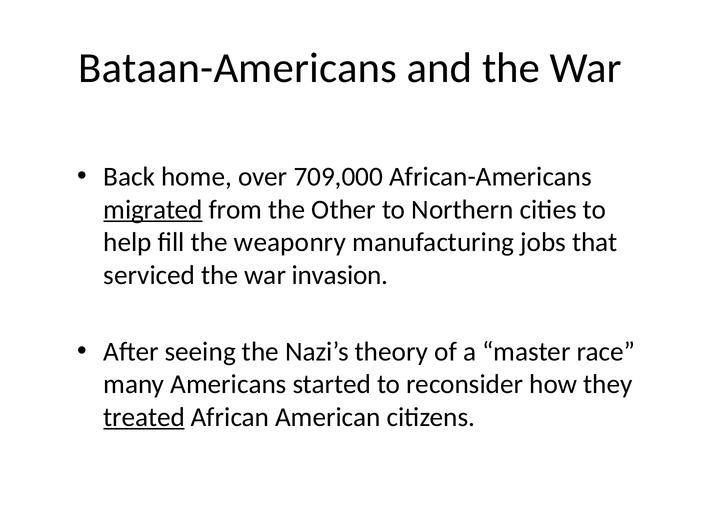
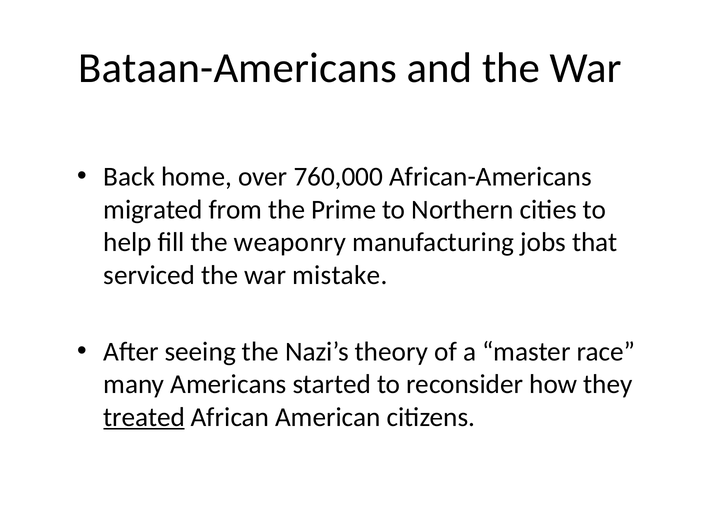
709,000: 709,000 -> 760,000
migrated underline: present -> none
Other: Other -> Prime
invasion: invasion -> mistake
